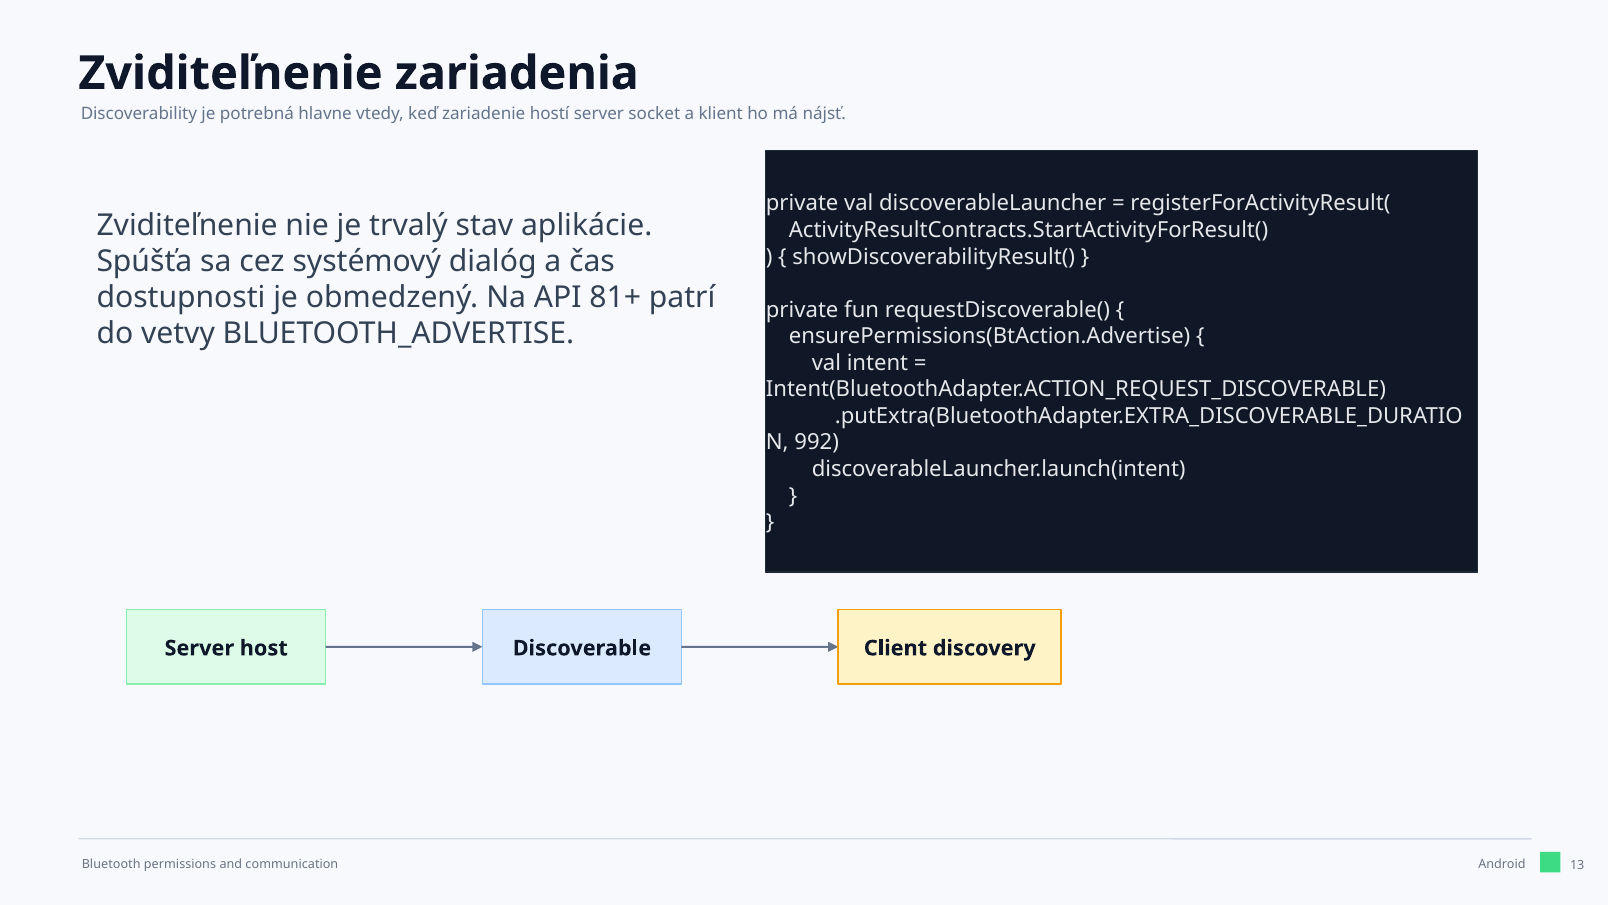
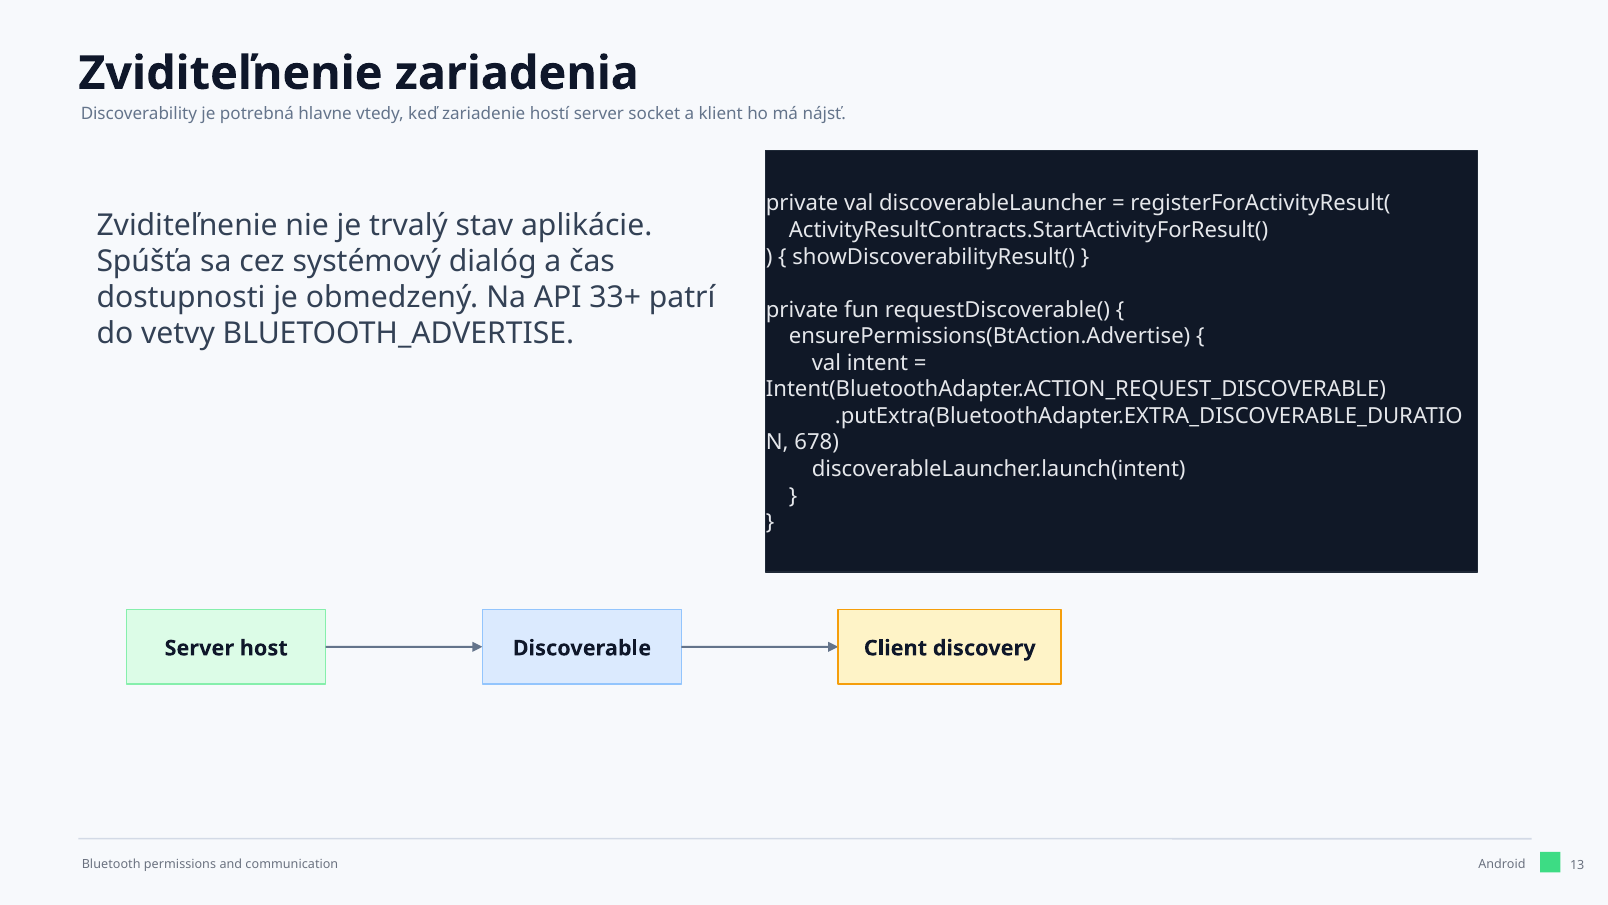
81+: 81+ -> 33+
992: 992 -> 678
